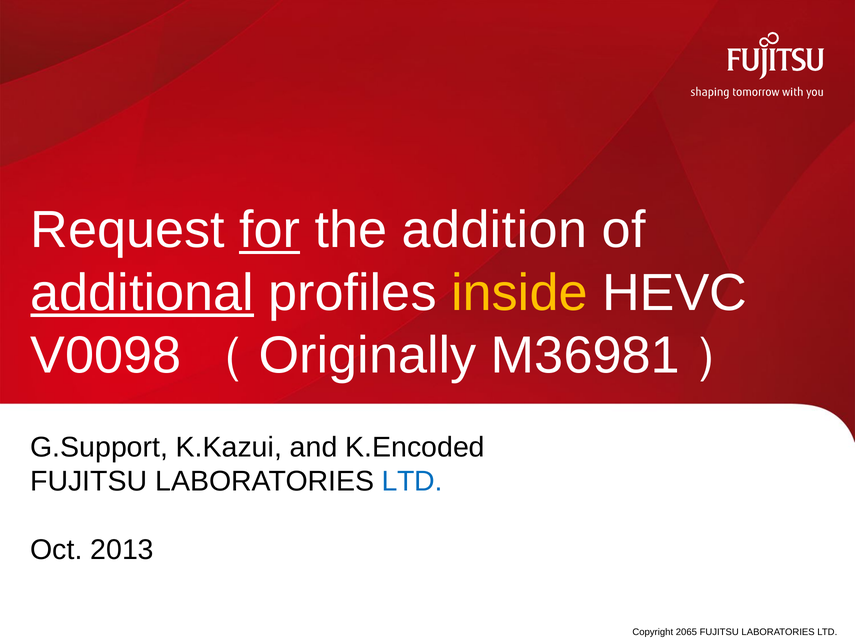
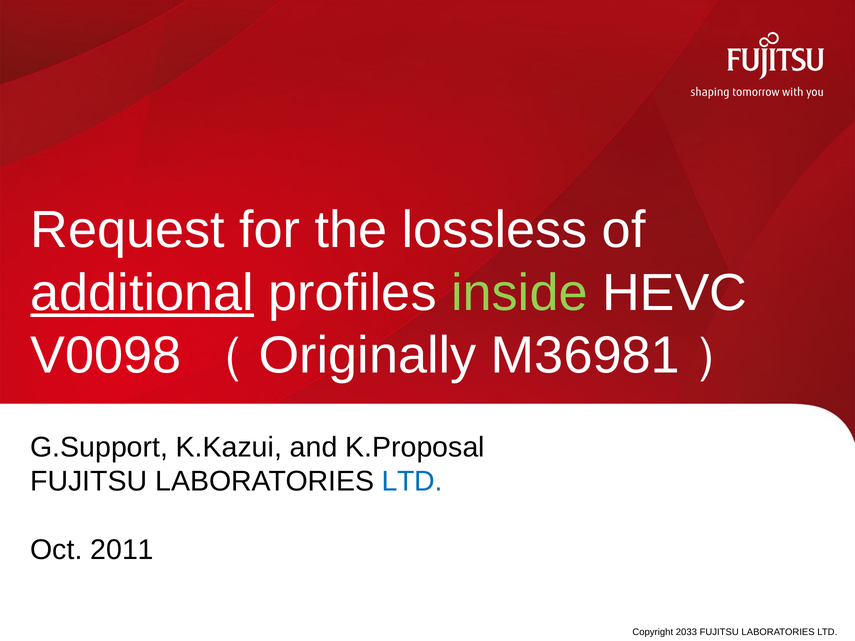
for underline: present -> none
addition: addition -> lossless
inside colour: yellow -> light green
K.Encoded: K.Encoded -> K.Proposal
2013: 2013 -> 2011
2065: 2065 -> 2033
